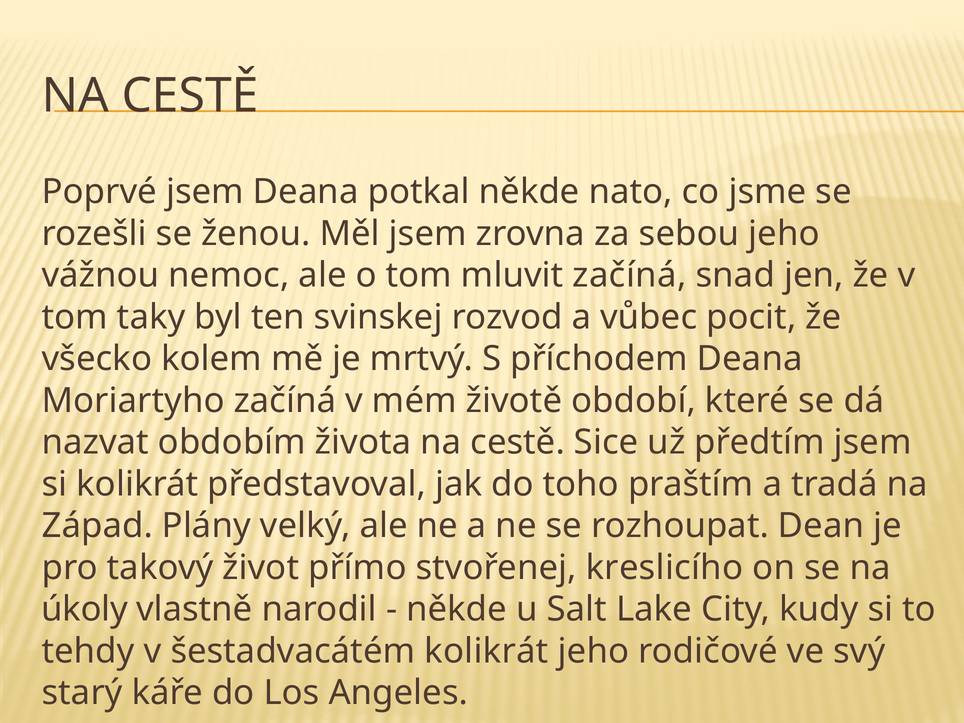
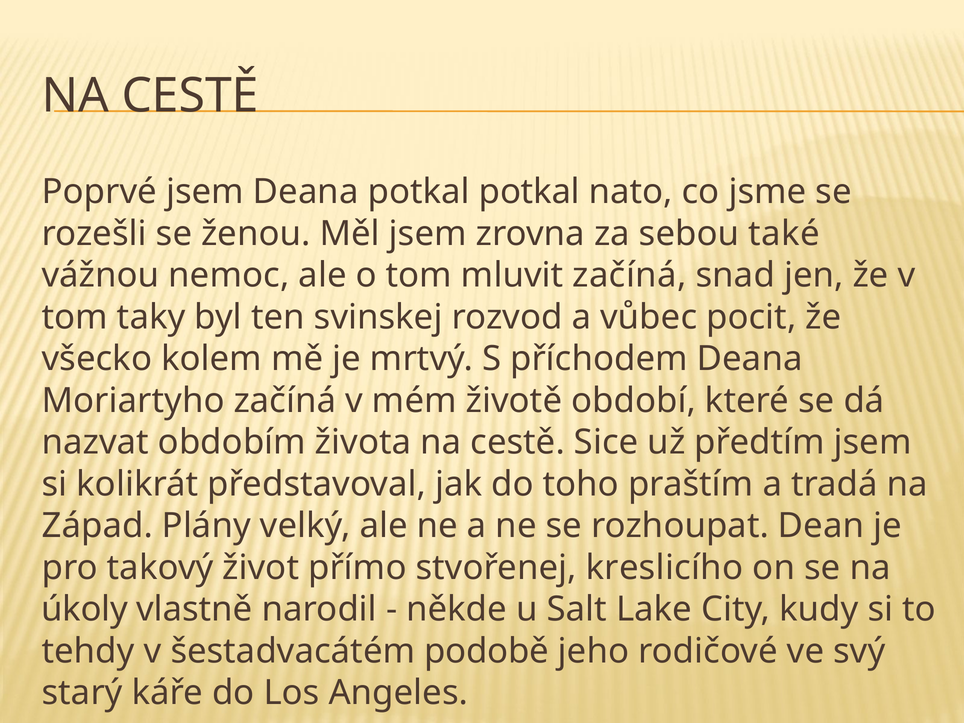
potkal někde: někde -> potkal
sebou jeho: jeho -> také
šestadvacátém kolikrát: kolikrát -> podobě
